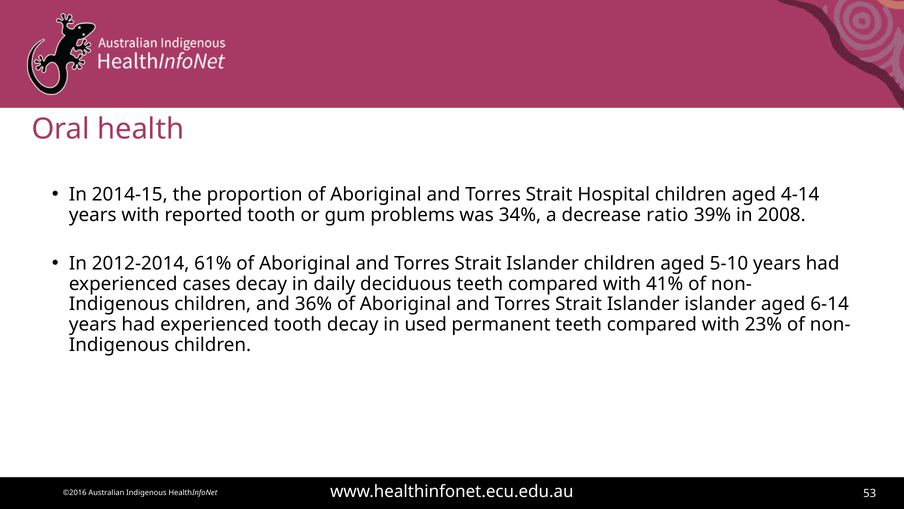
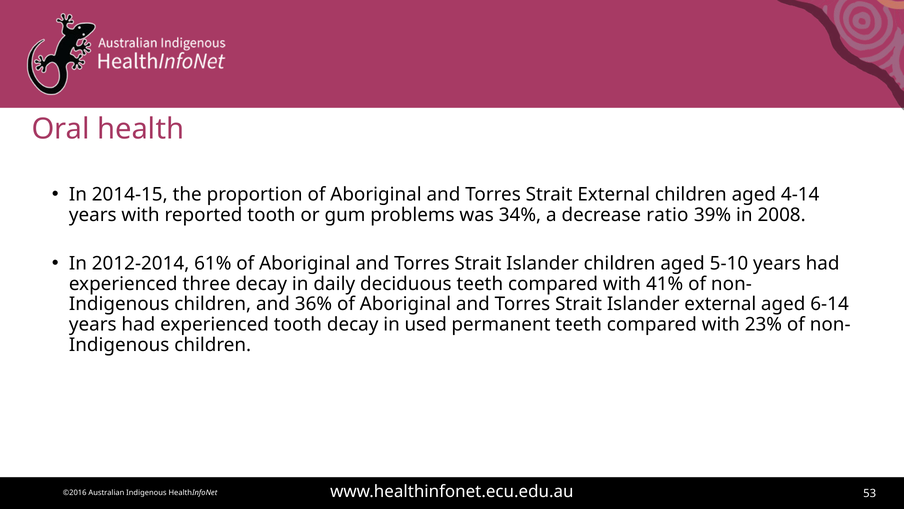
Strait Hospital: Hospital -> External
cases: cases -> three
Islander islander: islander -> external
